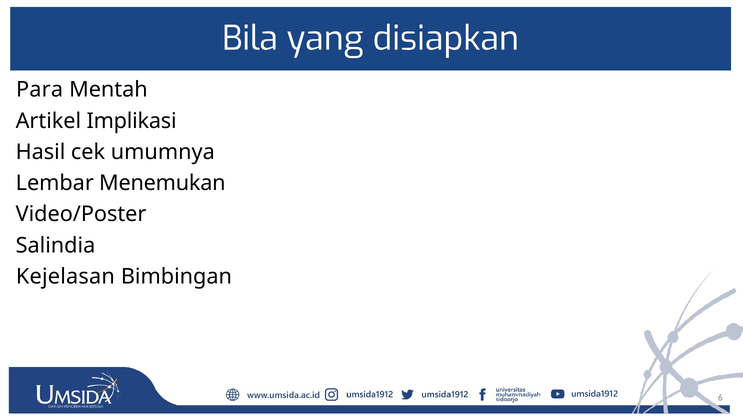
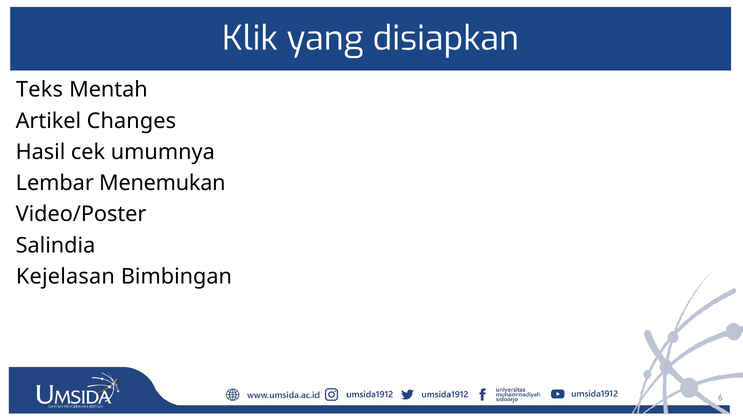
Bila: Bila -> Klik
Para: Para -> Teks
Implikasi: Implikasi -> Changes
